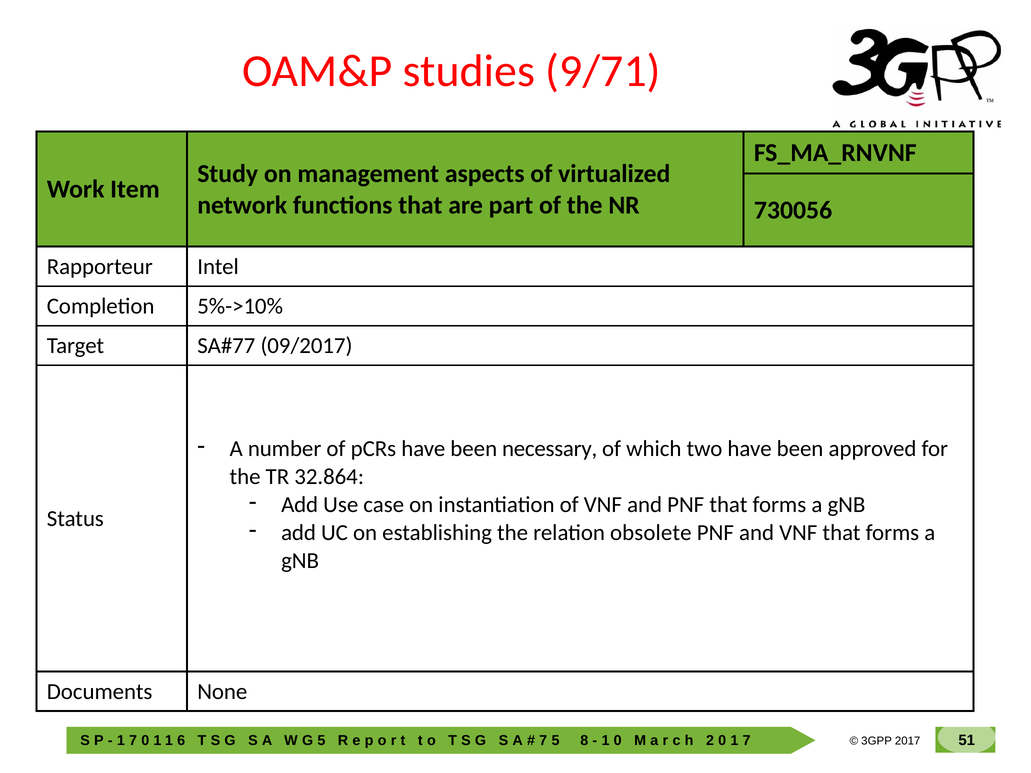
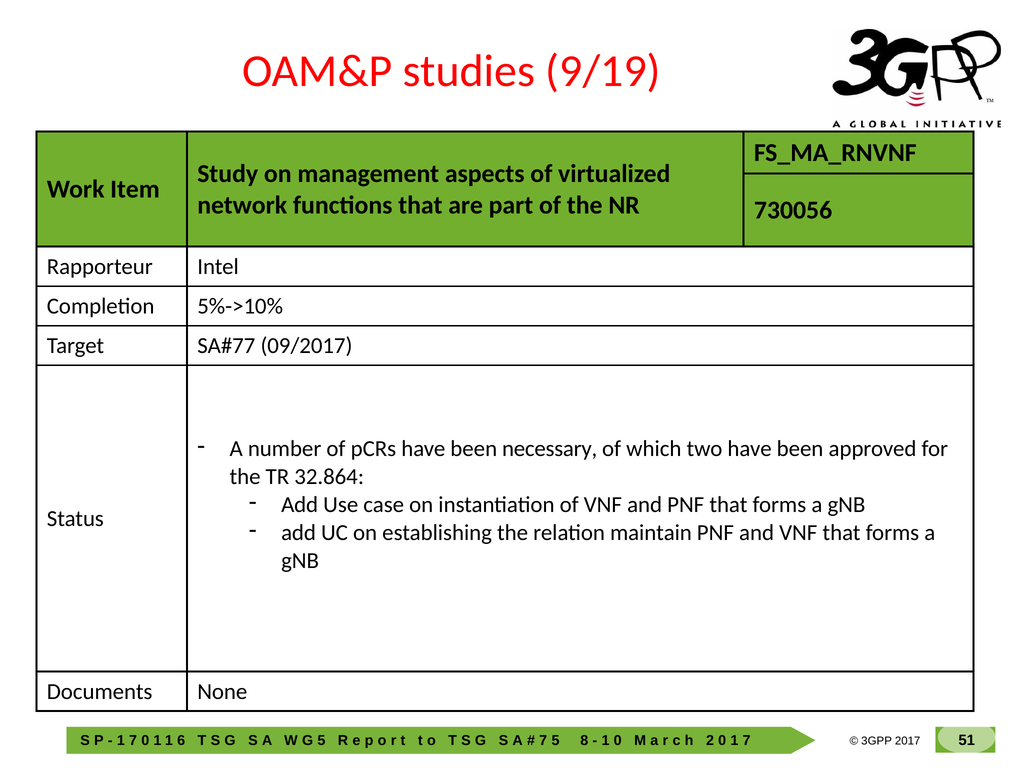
9/71: 9/71 -> 9/19
obsolete: obsolete -> maintain
